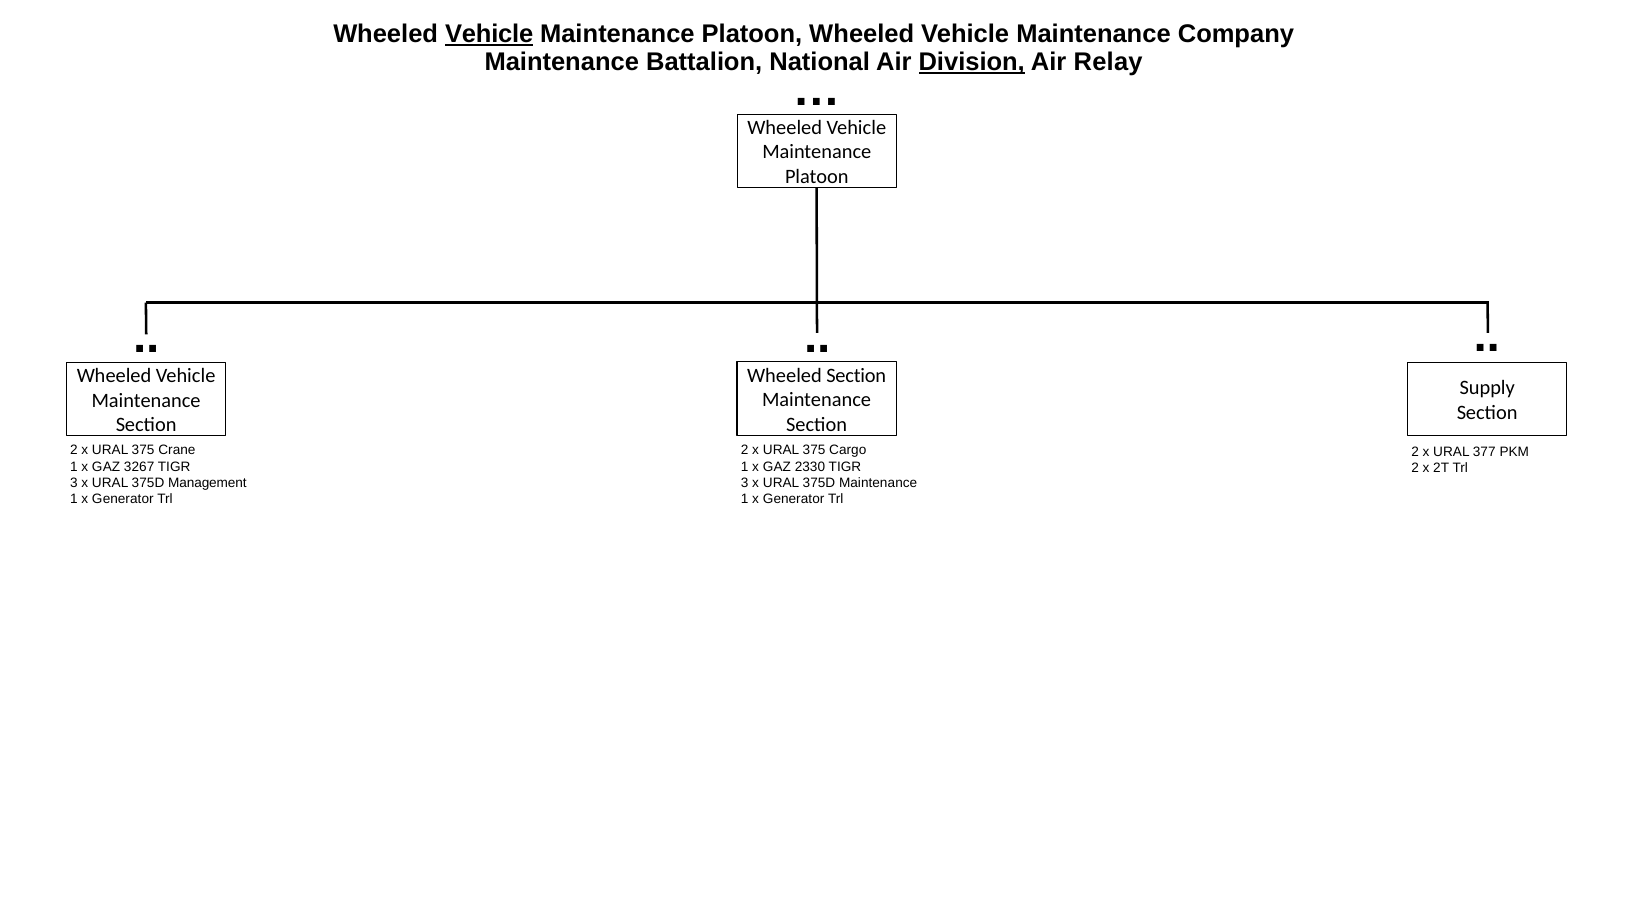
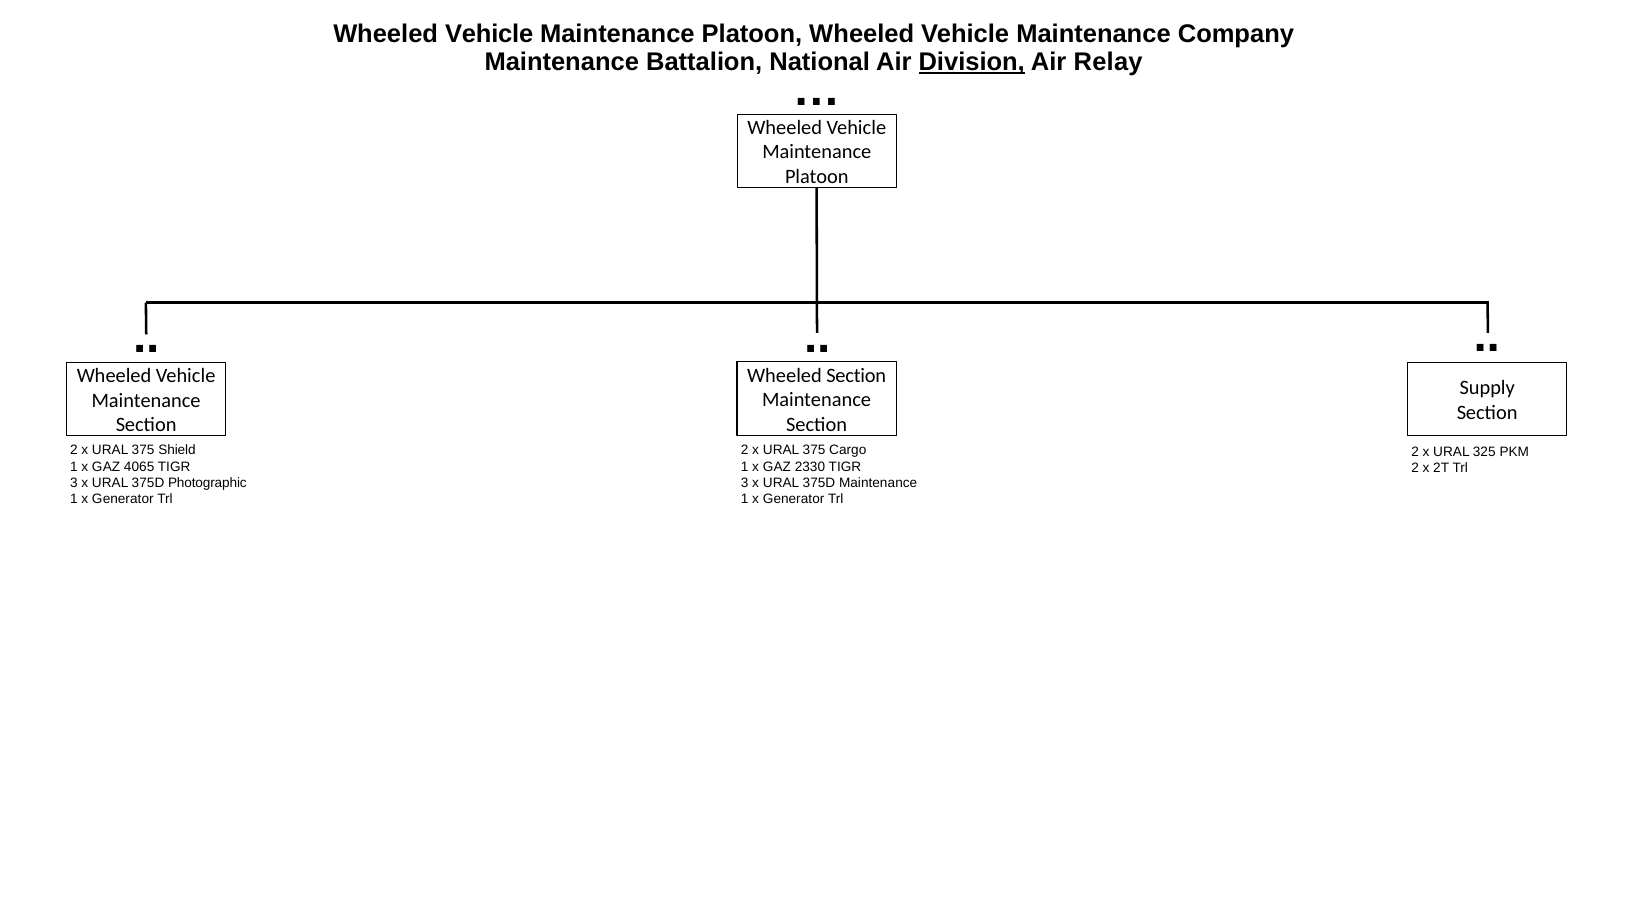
Vehicle at (489, 34) underline: present -> none
Crane: Crane -> Shield
377: 377 -> 325
3267: 3267 -> 4065
Management: Management -> Photographic
